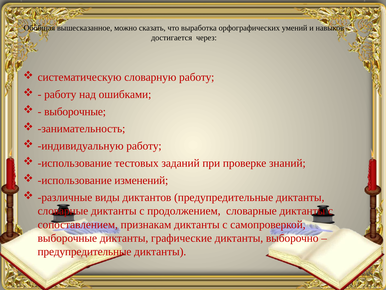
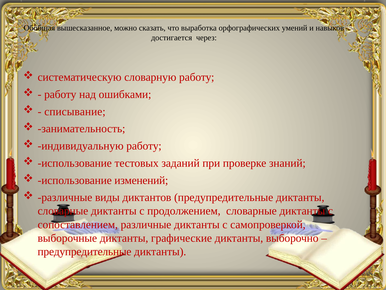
выборочные at (75, 111): выборочные -> списывание
сопоставлением признакам: признакам -> различные
